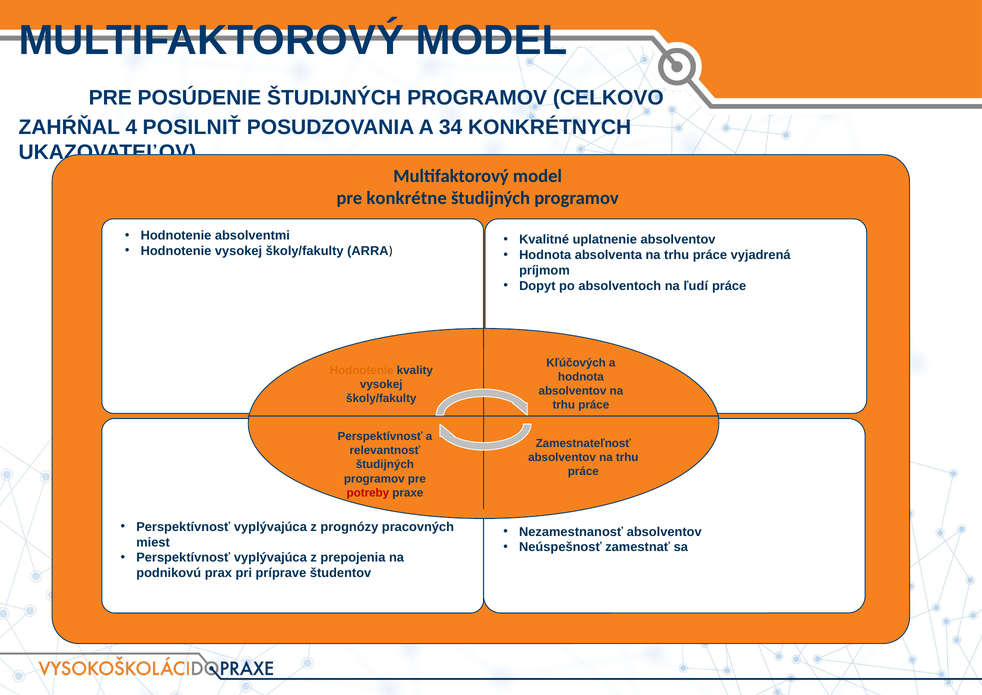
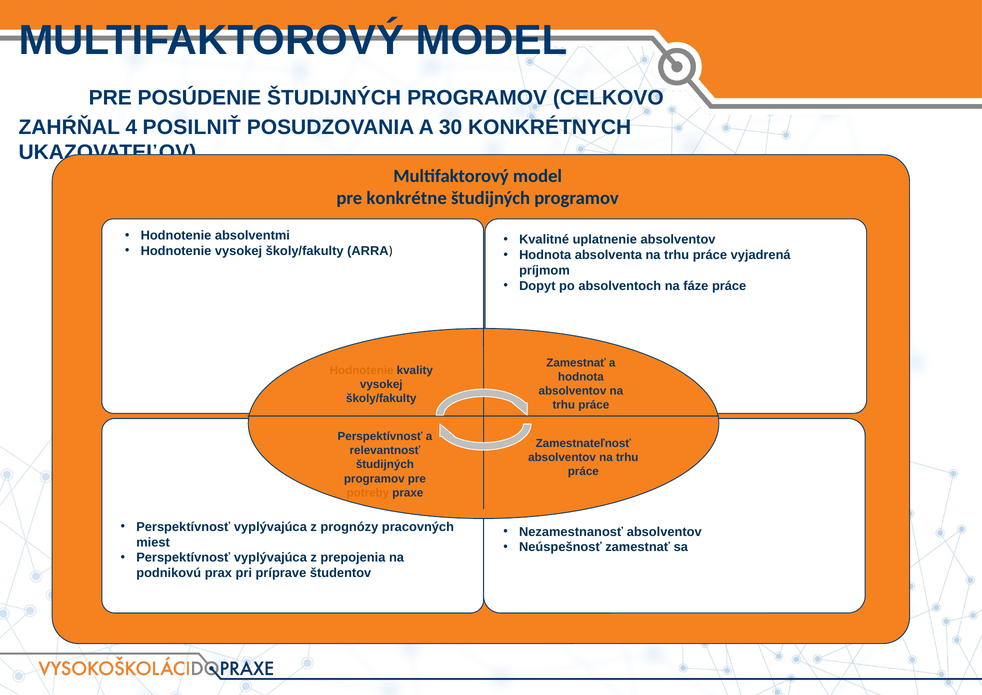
34: 34 -> 30
ľudí: ľudí -> fáze
Kľúčových at (576, 363): Kľúčových -> Zamestnať
potreby colour: red -> orange
